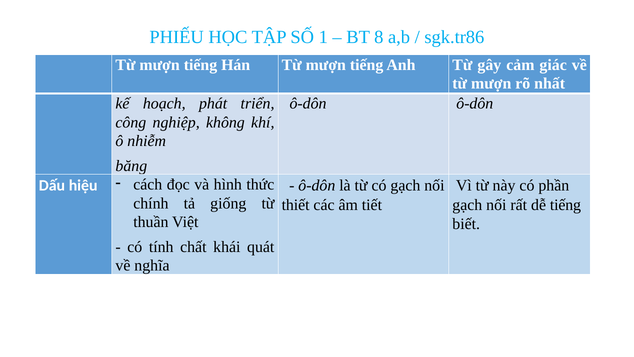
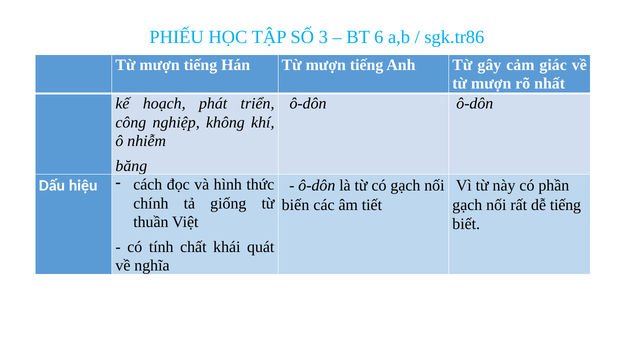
1: 1 -> 3
8: 8 -> 6
thiết: thiết -> biến
